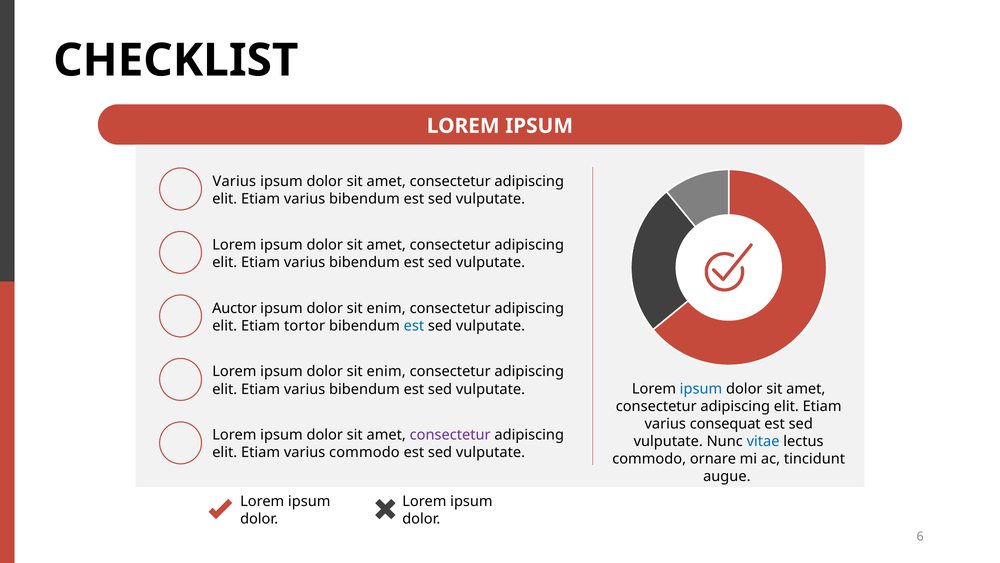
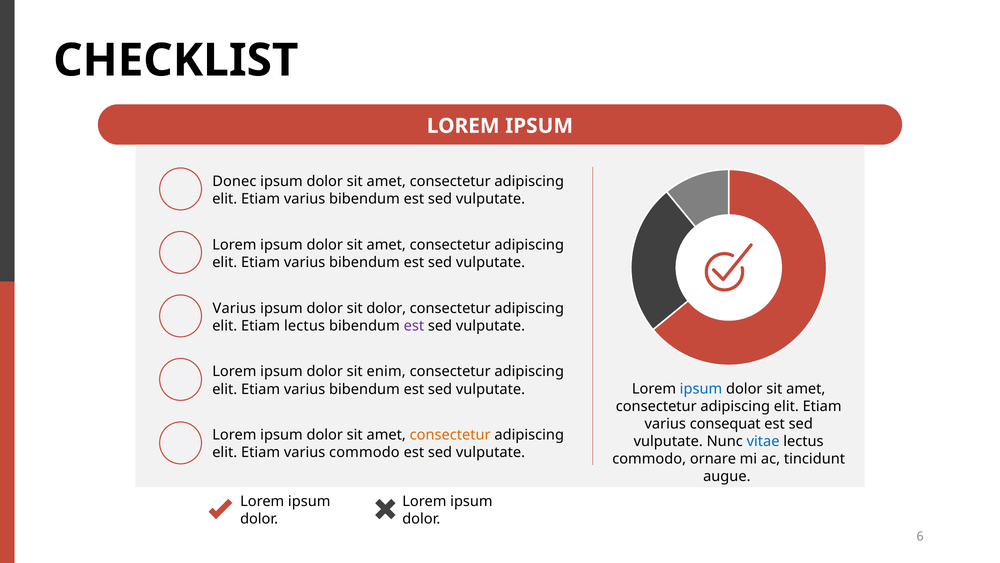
Varius at (234, 181): Varius -> Donec
Auctor at (234, 308): Auctor -> Varius
enim at (386, 308): enim -> dolor
Etiam tortor: tortor -> lectus
est at (414, 325) colour: blue -> purple
consectetur at (450, 435) colour: purple -> orange
